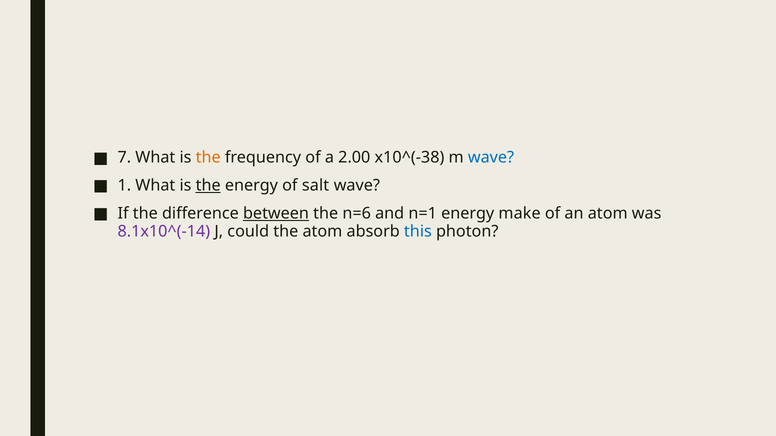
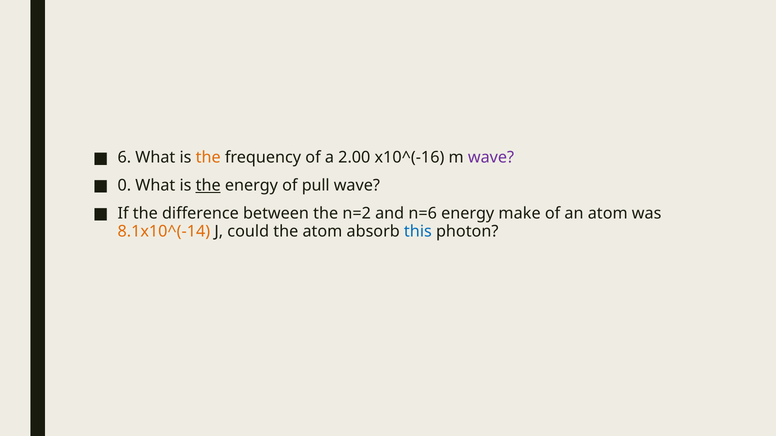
7: 7 -> 6
x10^(-38: x10^(-38 -> x10^(-16
wave at (491, 158) colour: blue -> purple
1: 1 -> 0
salt: salt -> pull
between underline: present -> none
n=6: n=6 -> n=2
n=1: n=1 -> n=6
8.1x10^(-14 colour: purple -> orange
